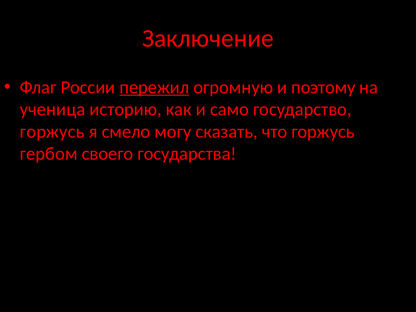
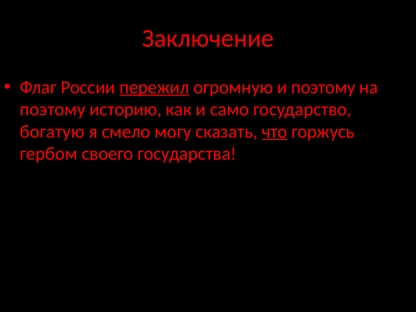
ученица at (53, 109): ученица -> поэтому
горжусь at (52, 132): горжусь -> богатую
что underline: none -> present
